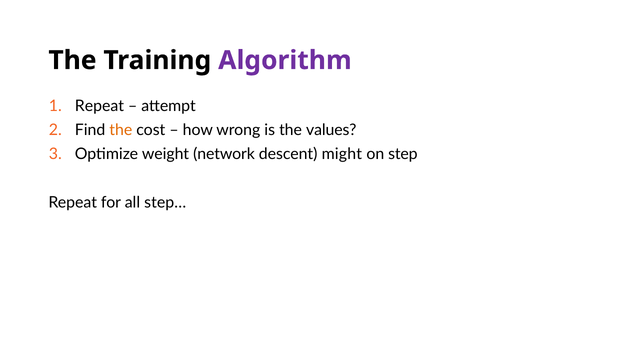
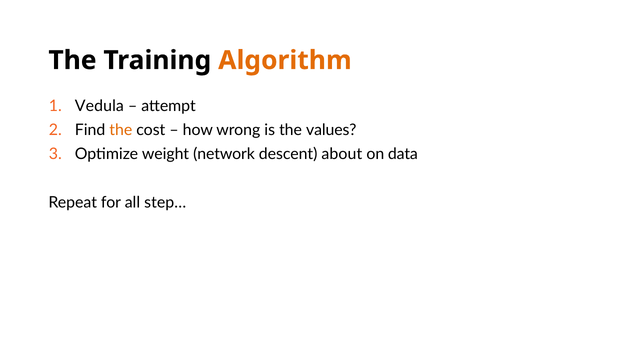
Algorithm colour: purple -> orange
Repeat at (99, 106): Repeat -> Vedula
might: might -> about
step: step -> data
